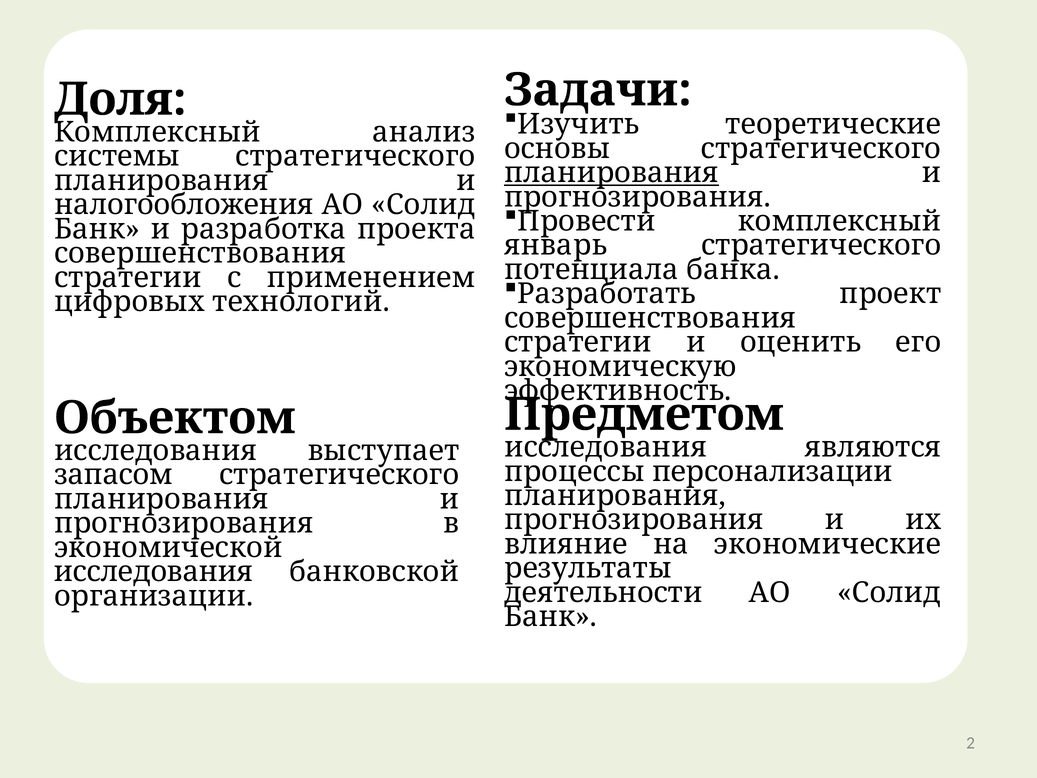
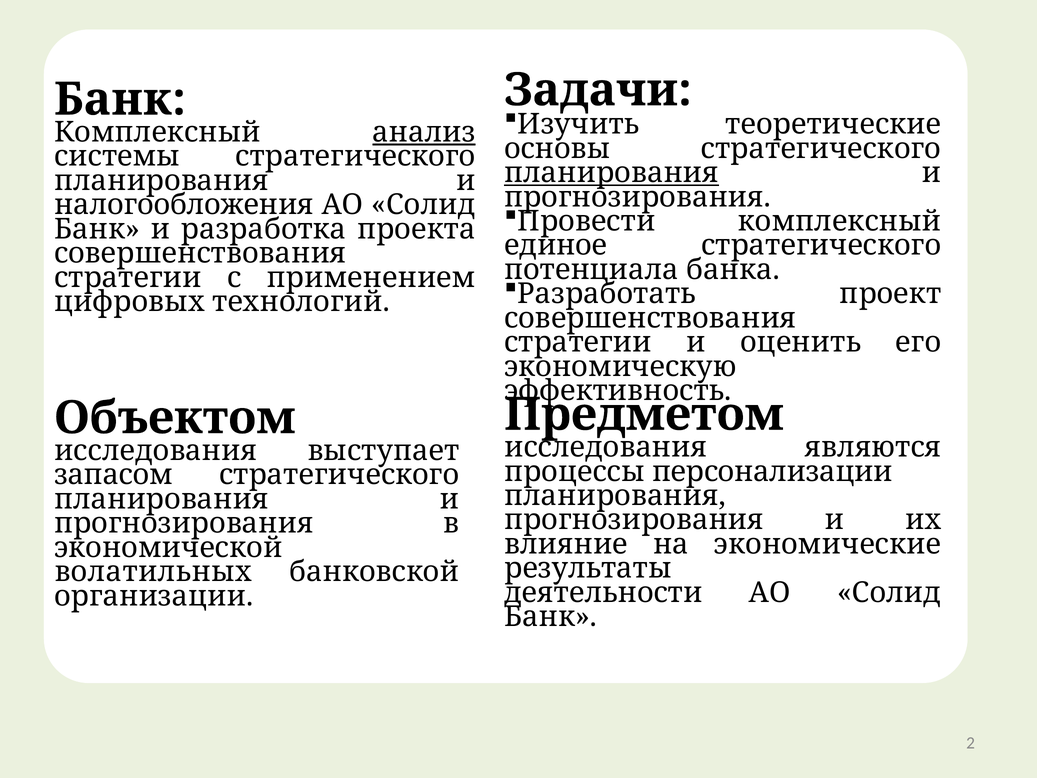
Доля at (120, 99): Доля -> Банк
анализ underline: none -> present
январь: январь -> единое
исследования at (153, 572): исследования -> волатильных
